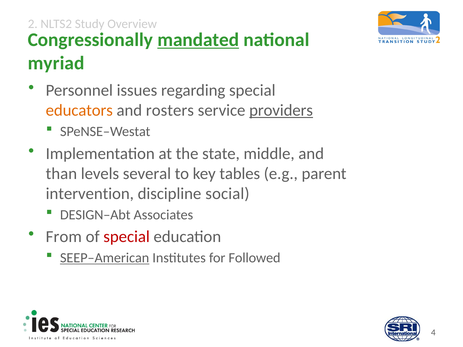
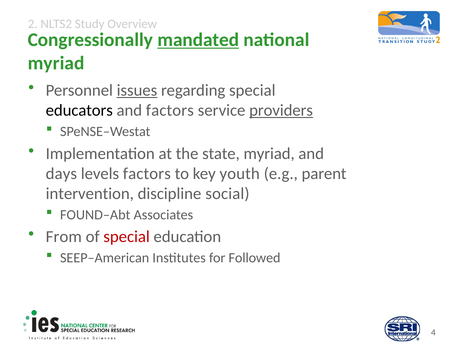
issues underline: none -> present
educators colour: orange -> black
and rosters: rosters -> factors
state middle: middle -> myriad
than: than -> days
levels several: several -> factors
tables: tables -> youth
DESIGN–Abt: DESIGN–Abt -> FOUND–Abt
SEEP–American underline: present -> none
